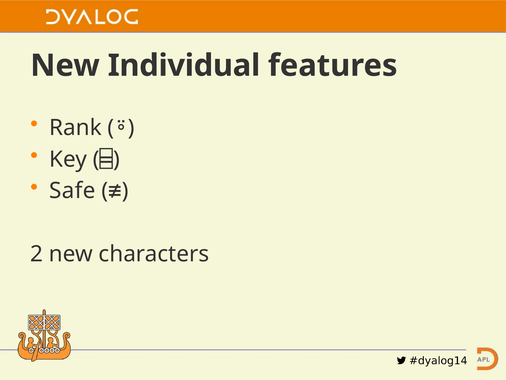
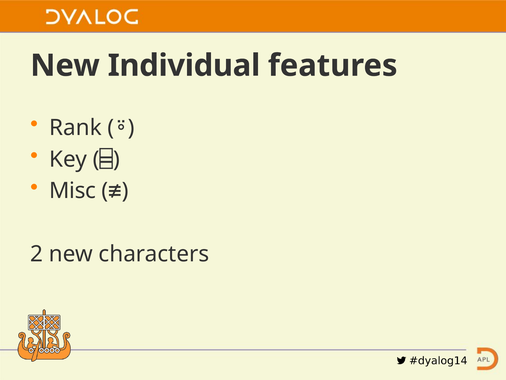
Safe: Safe -> Misc
